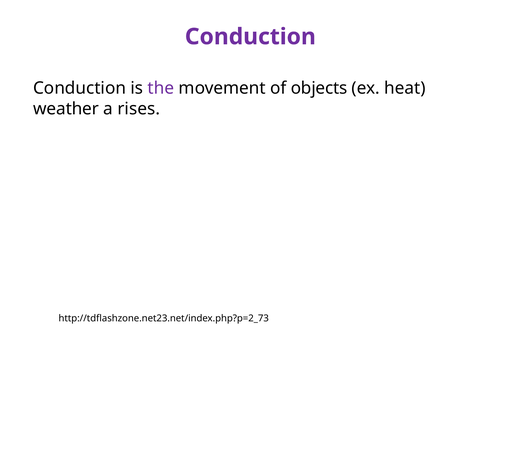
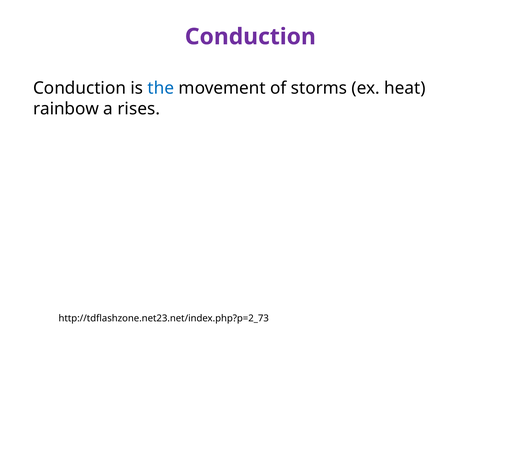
the colour: purple -> blue
objects: objects -> storms
weather: weather -> rainbow
